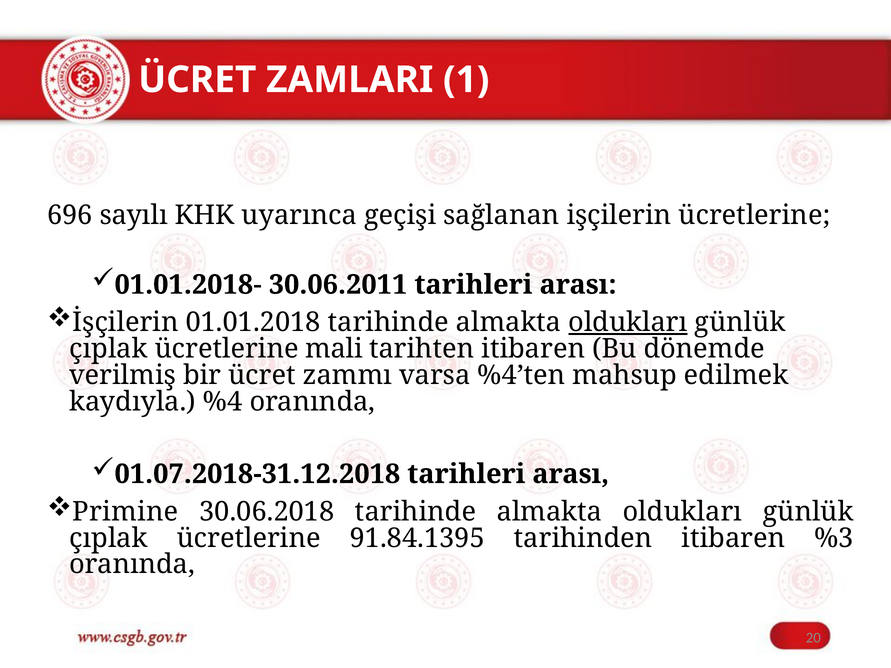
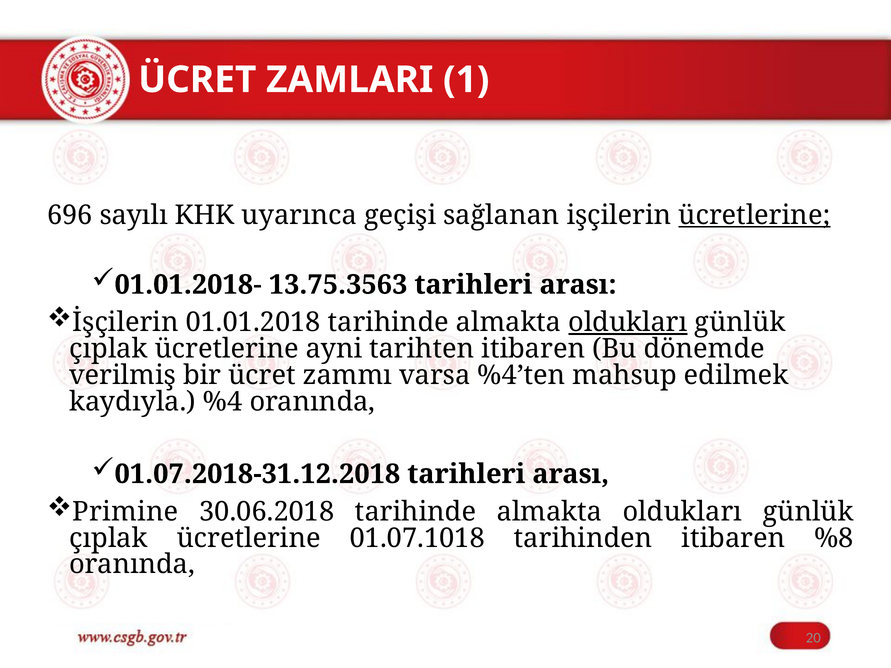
ücretlerine at (754, 215) underline: none -> present
30.06.2011: 30.06.2011 -> 13.75.3563
mali: mali -> ayni
91.84.1395: 91.84.1395 -> 01.07.1018
%3: %3 -> %8
